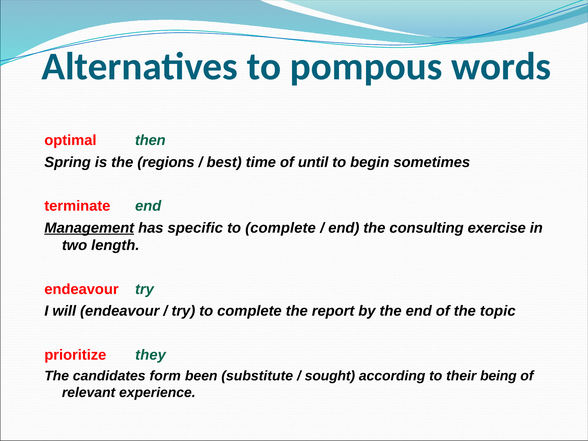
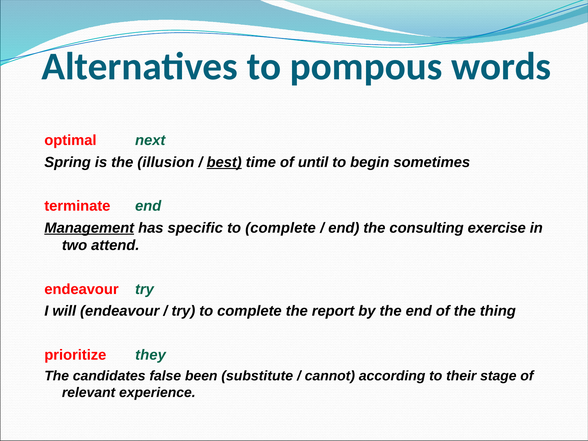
then: then -> next
regions: regions -> illusion
best underline: none -> present
length: length -> attend
topic: topic -> thing
form: form -> false
sought: sought -> cannot
being: being -> stage
